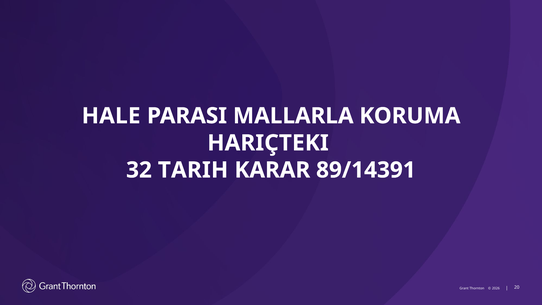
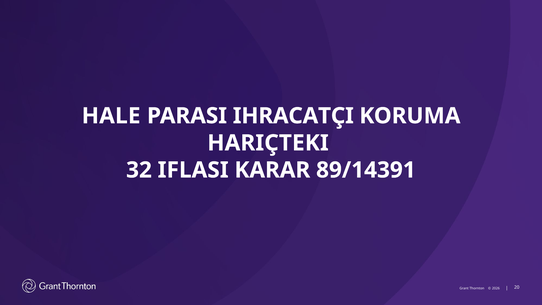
MALLARLA: MALLARLA -> IHRACATÇI
TARIH: TARIH -> IFLASI
